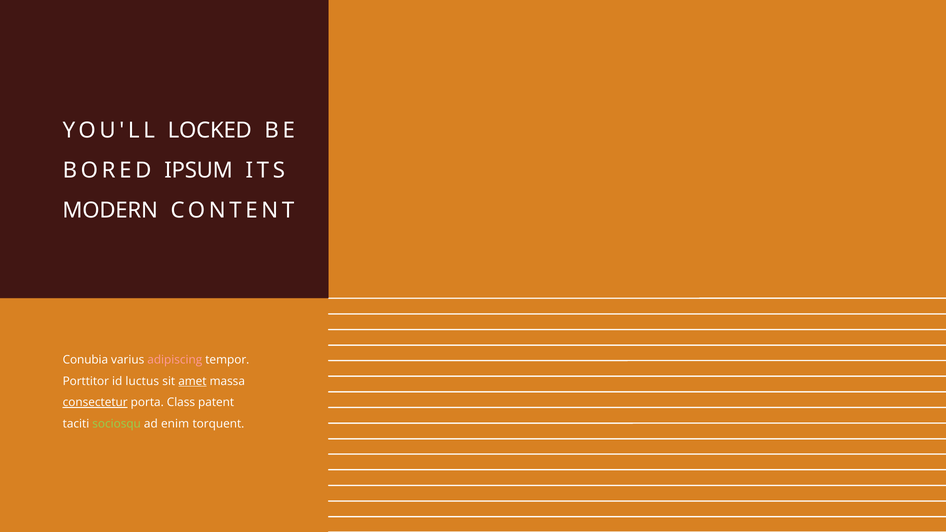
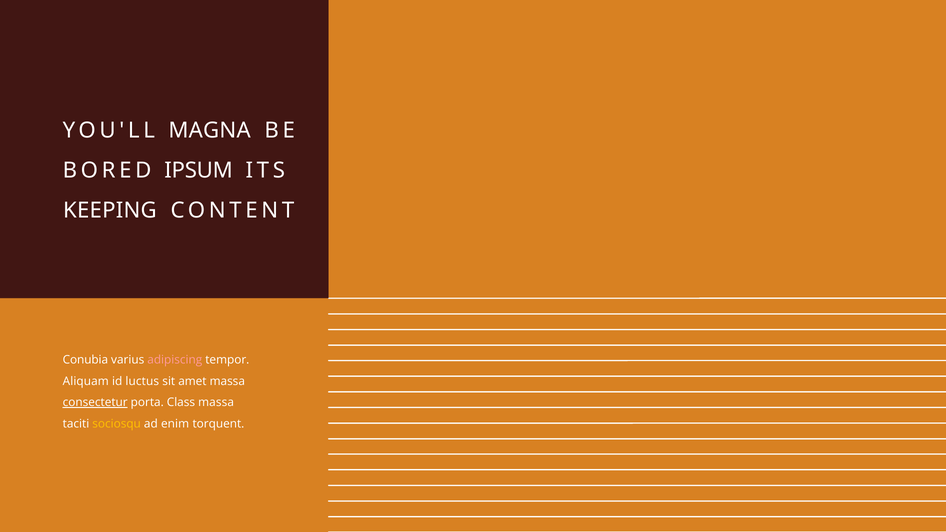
LOCKED: LOCKED -> MAGNA
MODERN: MODERN -> KEEPING
Porttitor: Porttitor -> Aliquam
amet underline: present -> none
Class patent: patent -> massa
sociosqu colour: light green -> yellow
